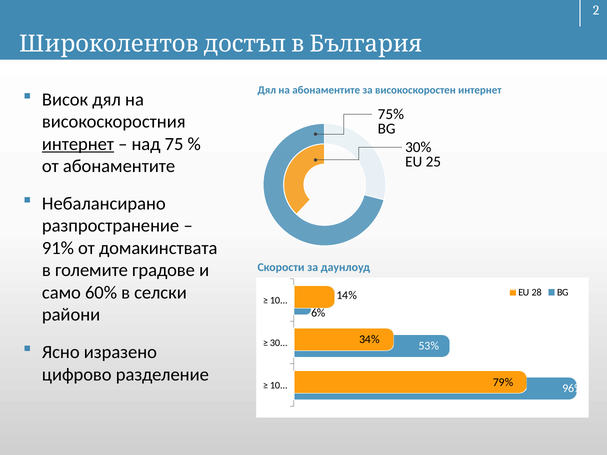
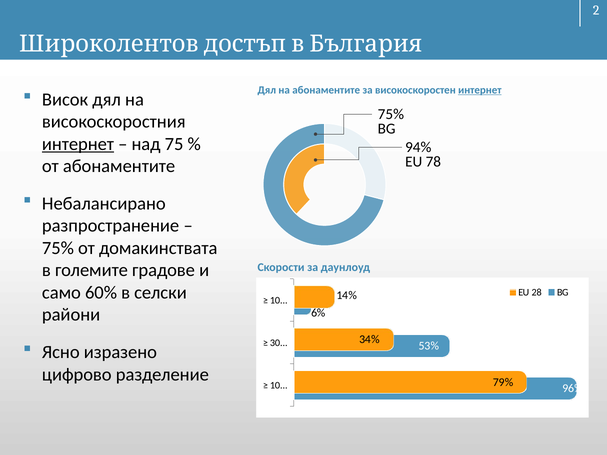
интернет at (480, 90) underline: none -> present
30%: 30% -> 94%
25: 25 -> 78
91% at (58, 248): 91% -> 75%
